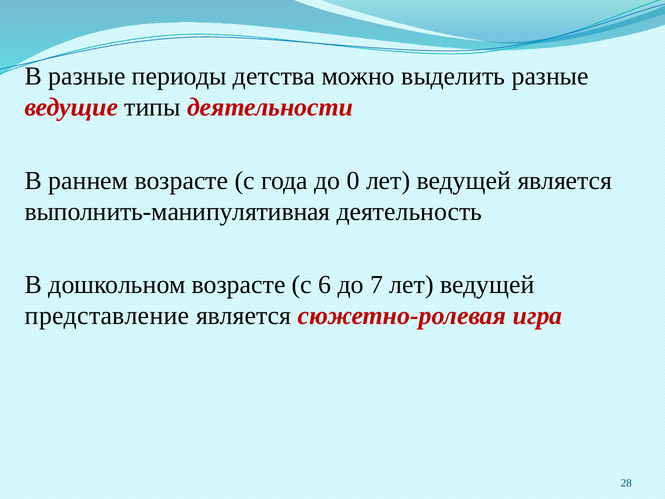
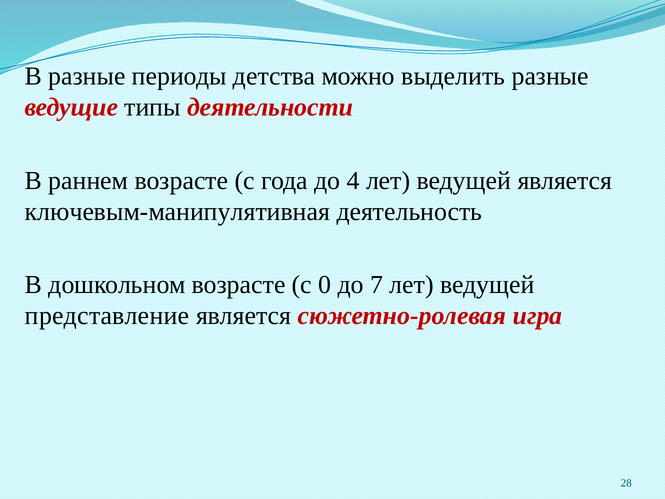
0: 0 -> 4
выполнить-манипулятивная: выполнить-манипулятивная -> ключевым-манипулятивная
6: 6 -> 0
